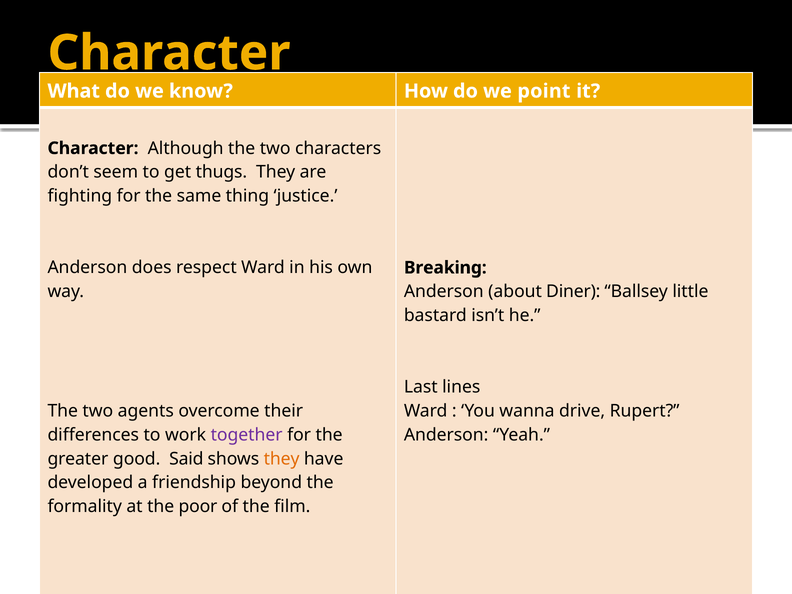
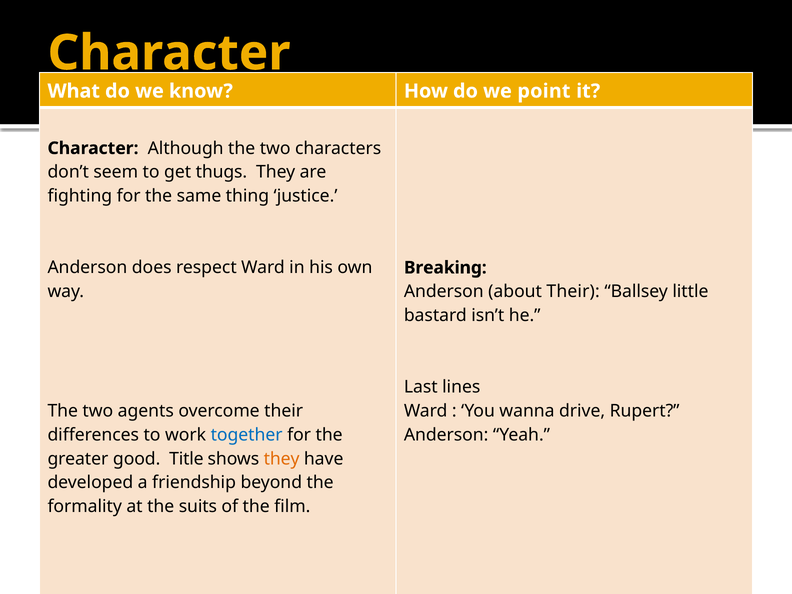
about Diner: Diner -> Their
together colour: purple -> blue
Said: Said -> Title
poor: poor -> suits
